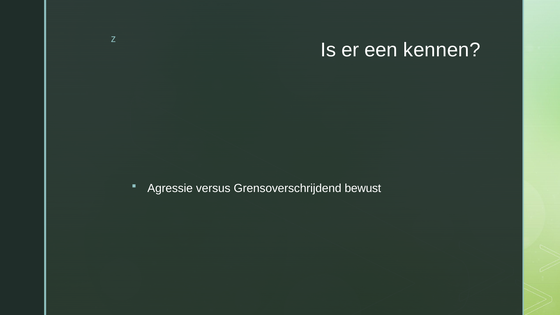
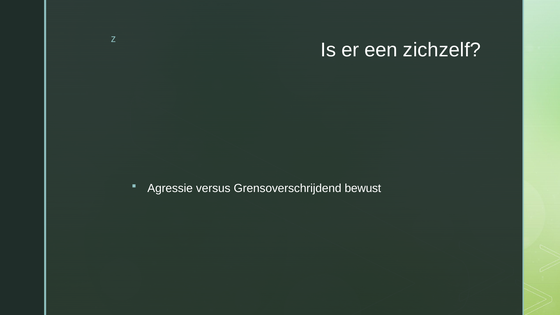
kennen: kennen -> zichzelf
